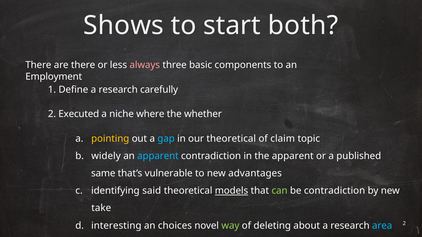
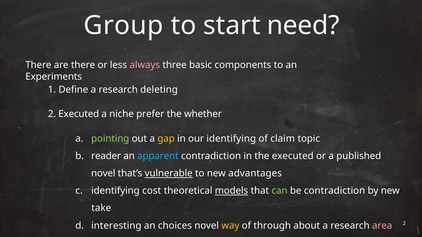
Shows: Shows -> Group
both: both -> need
Employment: Employment -> Experiments
carefully: carefully -> deleting
where: where -> prefer
pointing colour: yellow -> light green
gap colour: light blue -> yellow
our theoretical: theoretical -> identifying
widely: widely -> reader
the apparent: apparent -> executed
same at (103, 174): same -> novel
vulnerable underline: none -> present
said: said -> cost
way colour: light green -> yellow
deleting: deleting -> through
area colour: light blue -> pink
